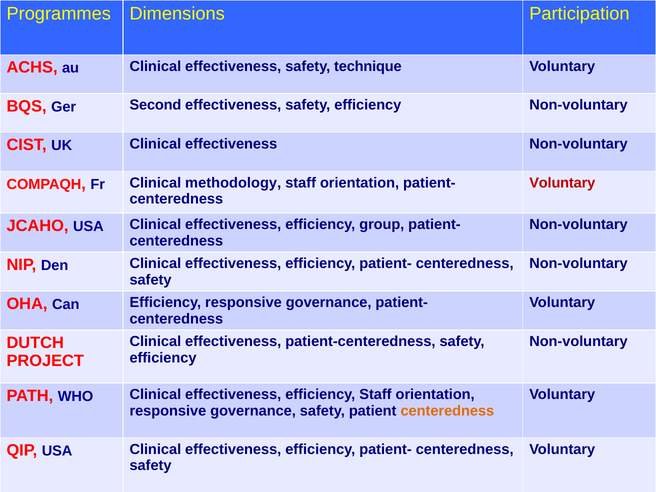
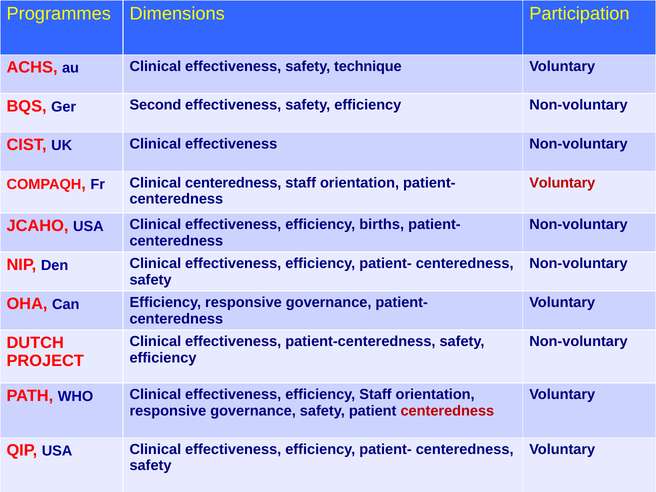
Clinical methodology: methodology -> centeredness
group: group -> births
centeredness at (447, 411) colour: orange -> red
